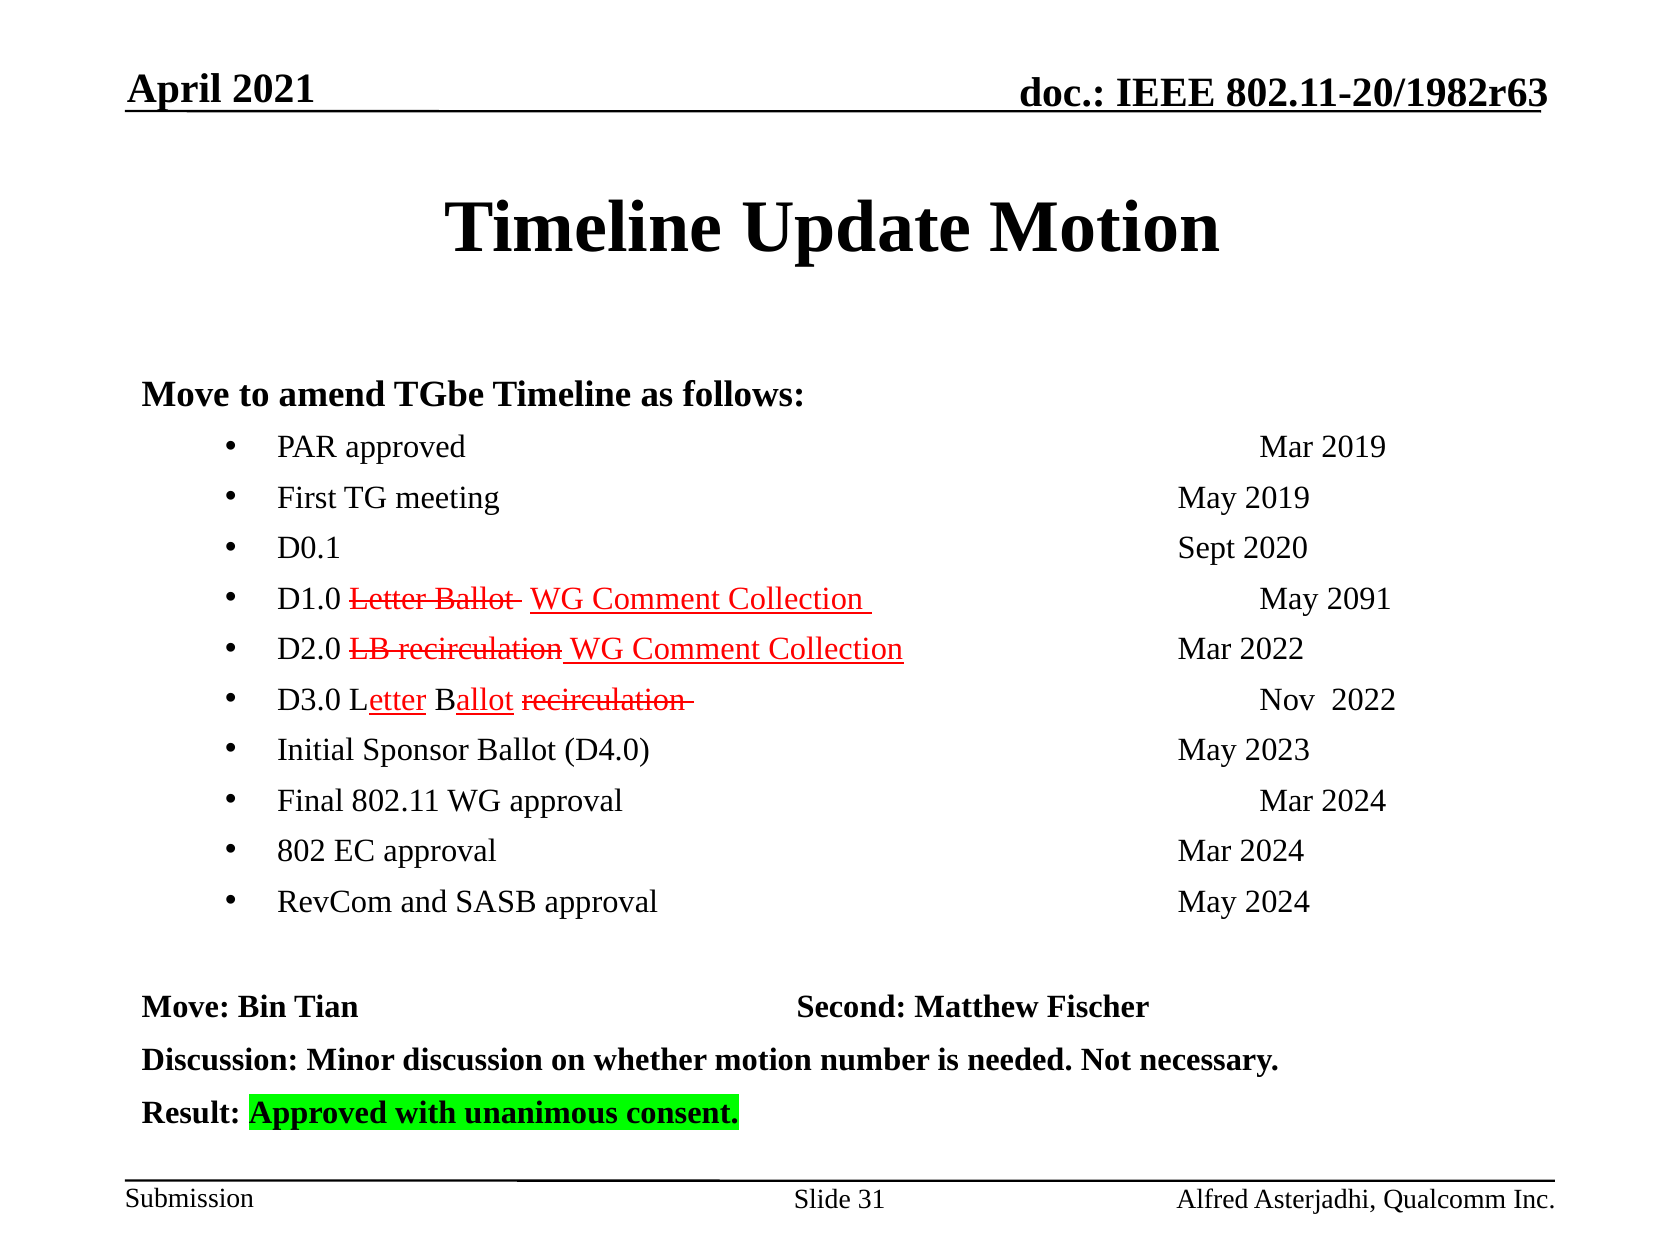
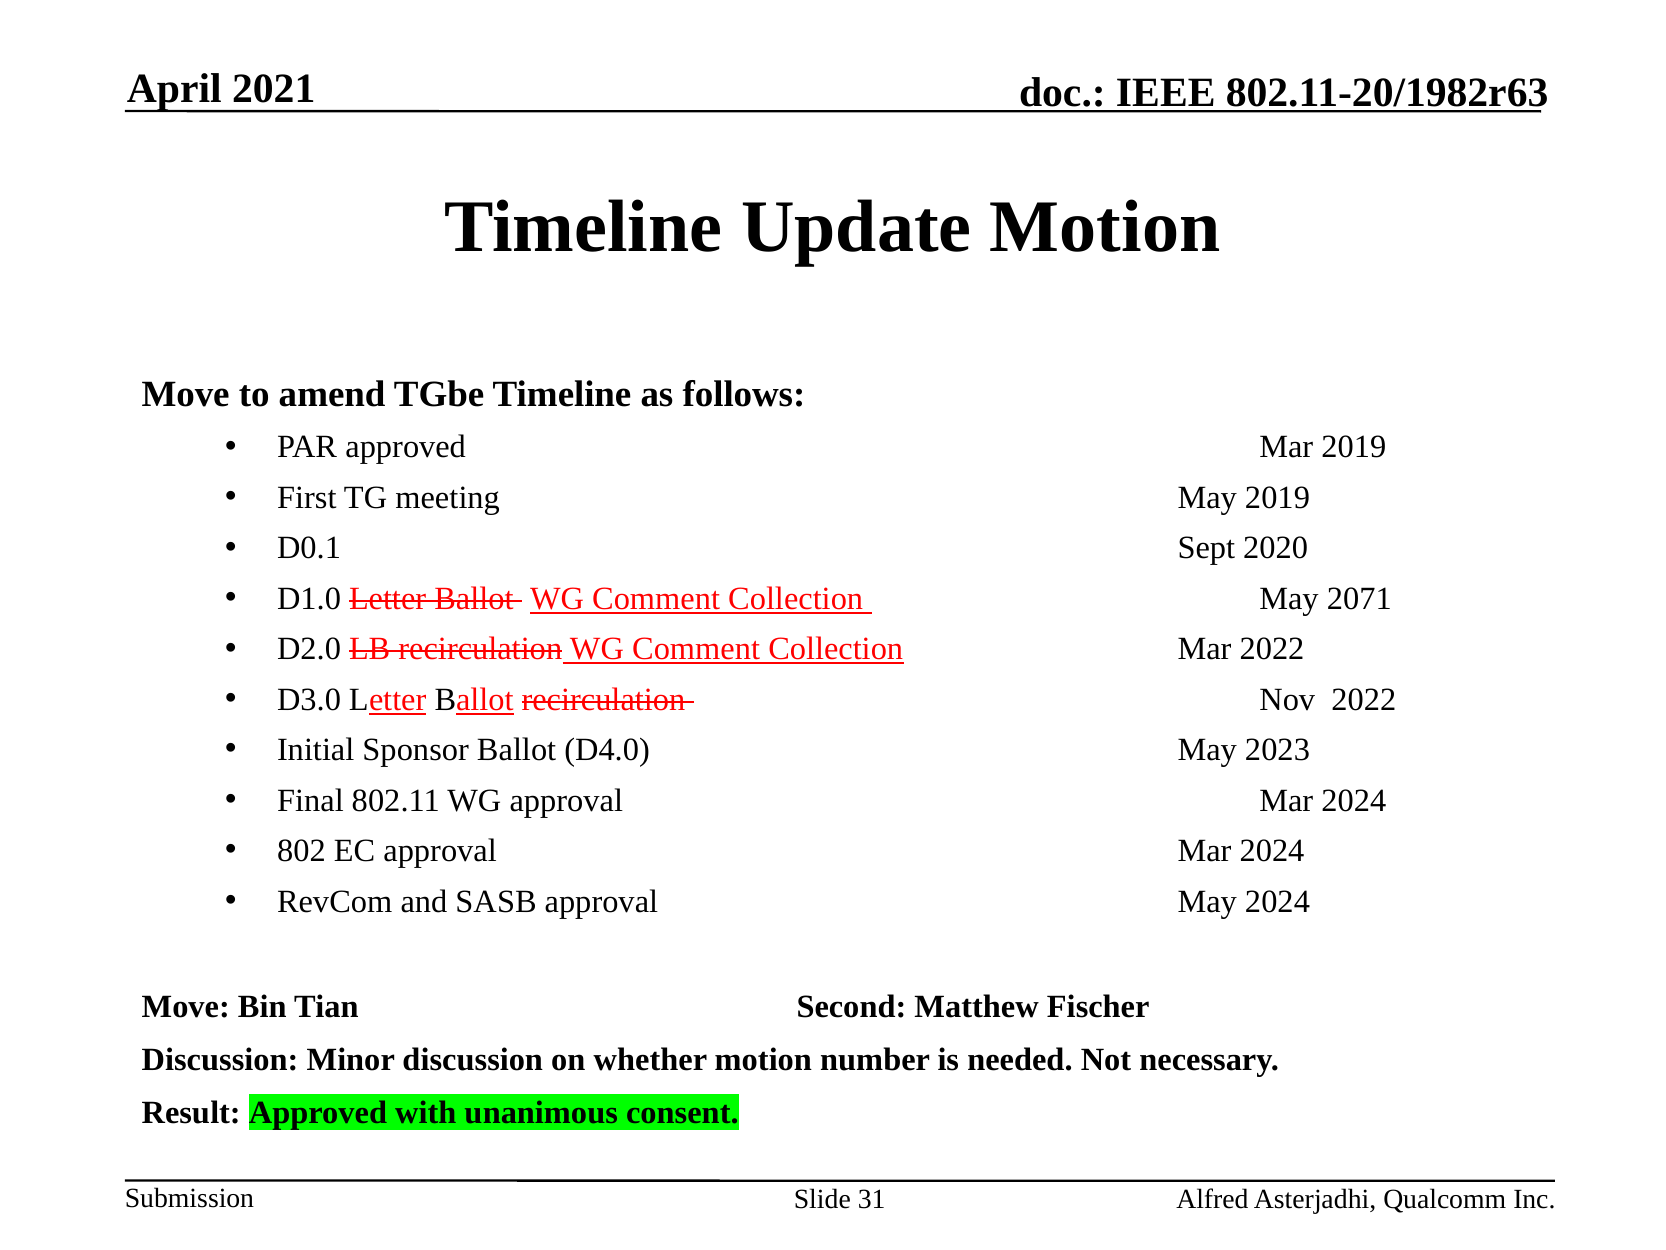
2091: 2091 -> 2071
